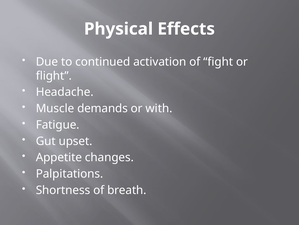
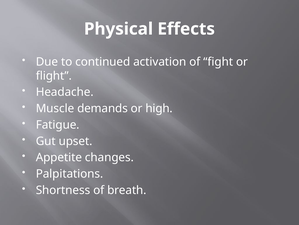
with: with -> high
